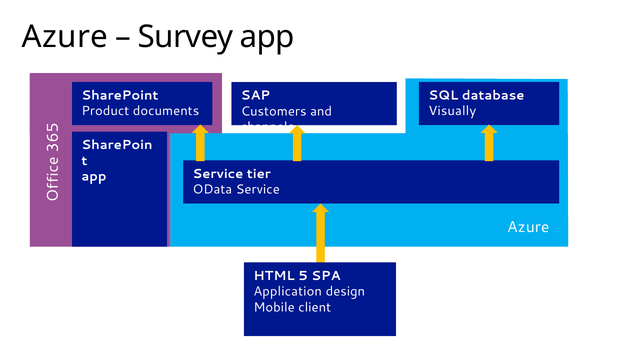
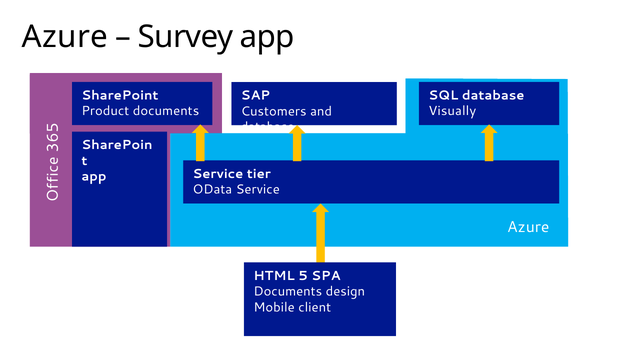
channels at (267, 127): channels -> database
Application at (288, 291): Application -> Documents
